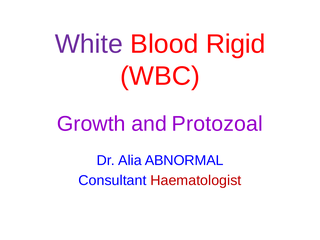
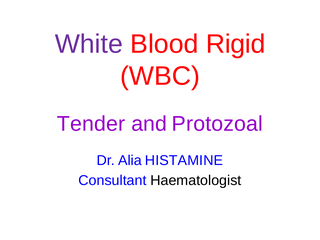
Growth: Growth -> Tender
ABNORMAL: ABNORMAL -> HISTAMINE
Haematologist colour: red -> black
